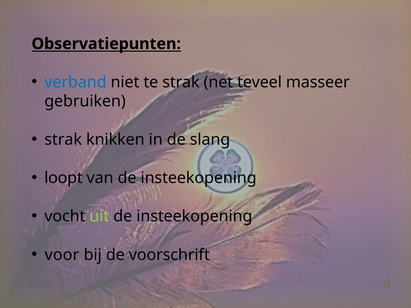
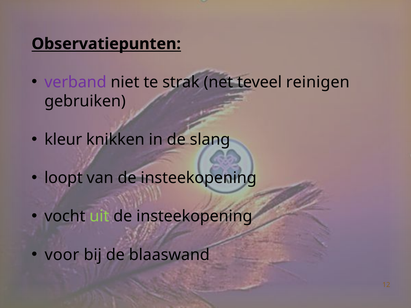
verband colour: blue -> purple
masseer: masseer -> reinigen
strak at (63, 140): strak -> kleur
voorschrift: voorschrift -> blaaswand
